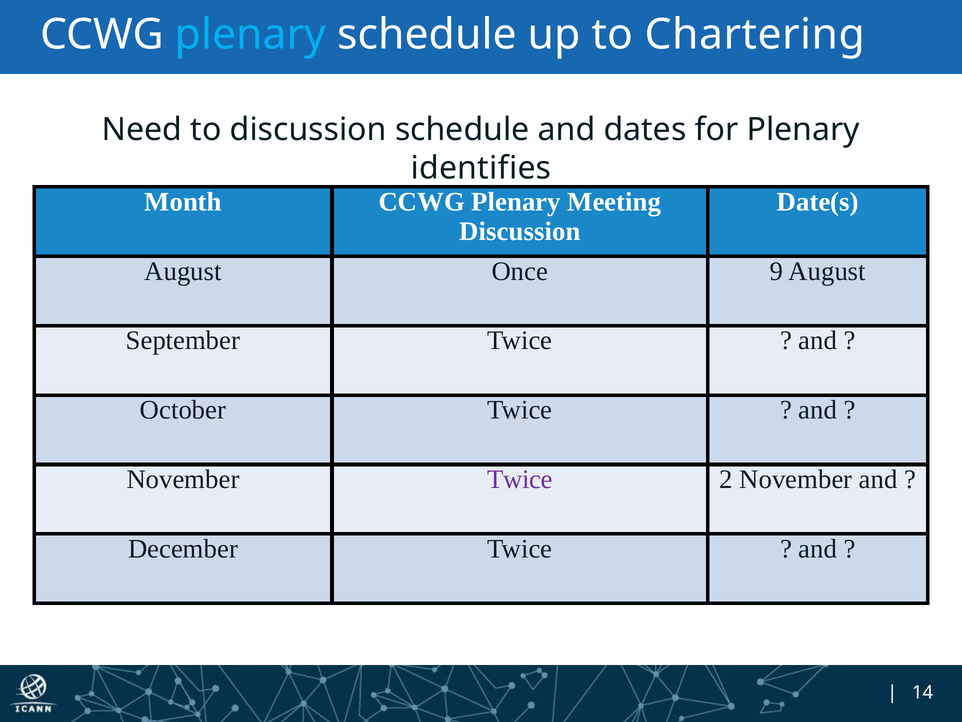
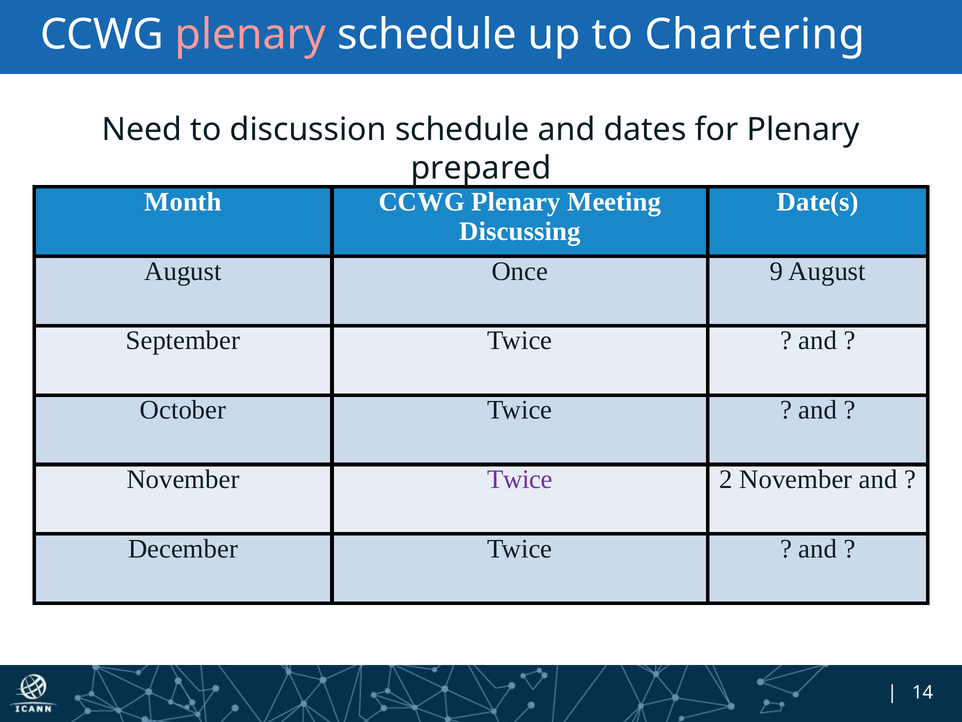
plenary at (251, 34) colour: light blue -> pink
identifies: identifies -> prepared
Discussion at (520, 231): Discussion -> Discussing
